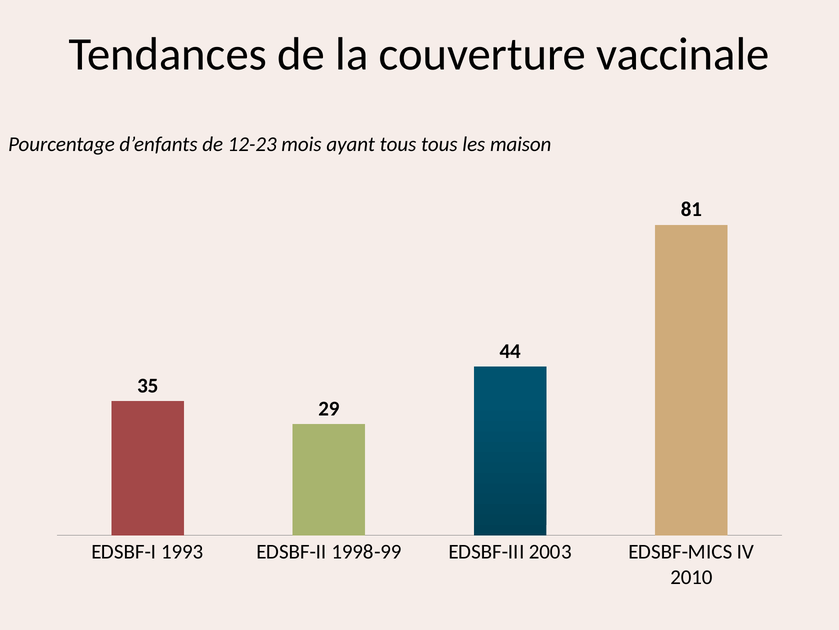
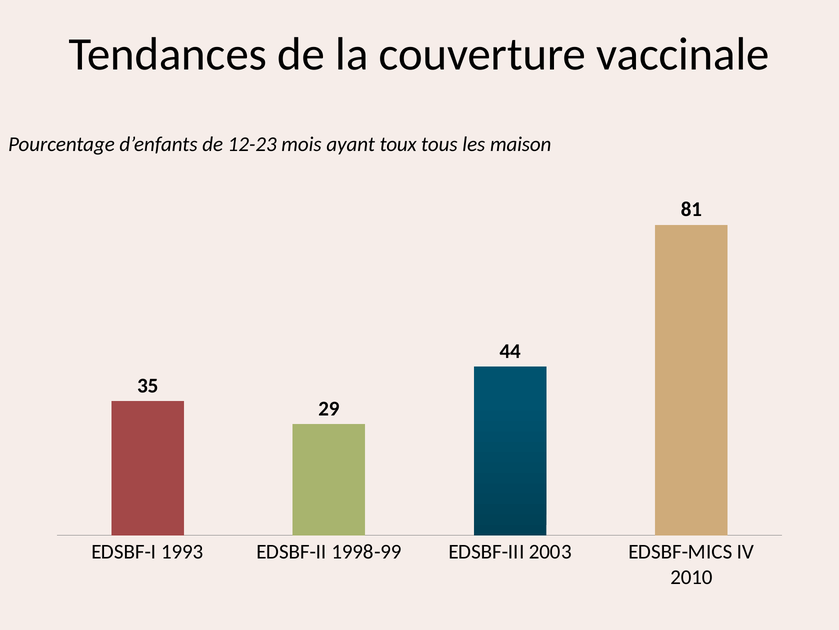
ayant tous: tous -> toux
